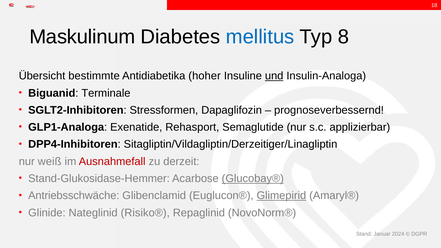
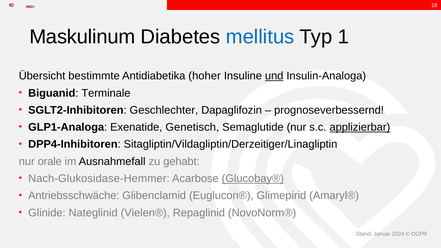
8: 8 -> 1
Stressformen: Stressformen -> Geschlechter
Rehasport: Rehasport -> Genetisch
applizierbar underline: none -> present
weiß: weiß -> orale
Ausnahmefall colour: red -> black
derzeit: derzeit -> gehabt
Stand-Glukosidase-Hemmer: Stand-Glukosidase-Hemmer -> Nach-Glukosidase-Hemmer
Glimepirid underline: present -> none
Risiko®: Risiko® -> Vielen®
